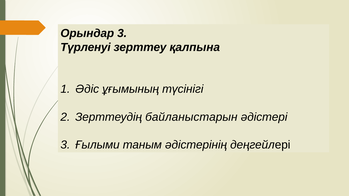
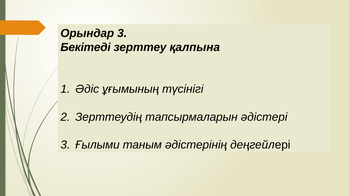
Түрленуі: Түрленуі -> Бекітеді
байланыстарын: байланыстарын -> тапсырмаларын
